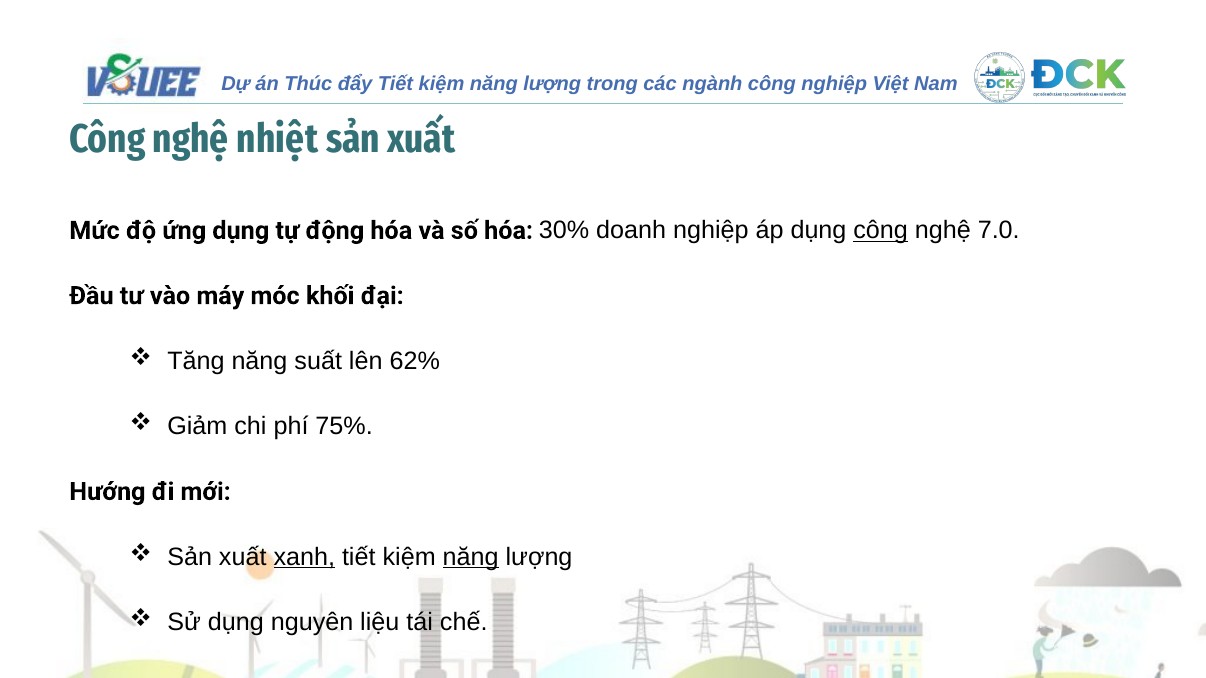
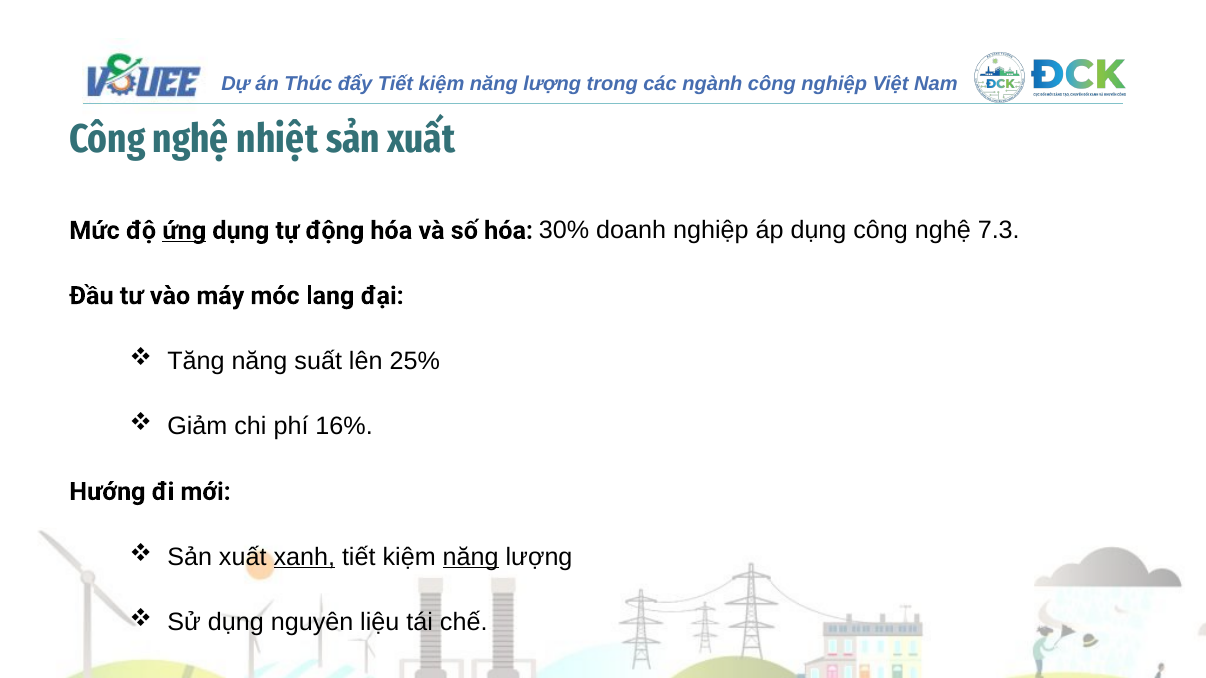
ứng underline: none -> present
công at (881, 231) underline: present -> none
7.0: 7.0 -> 7.3
khối: khối -> lang
62%: 62% -> 25%
75%: 75% -> 16%
